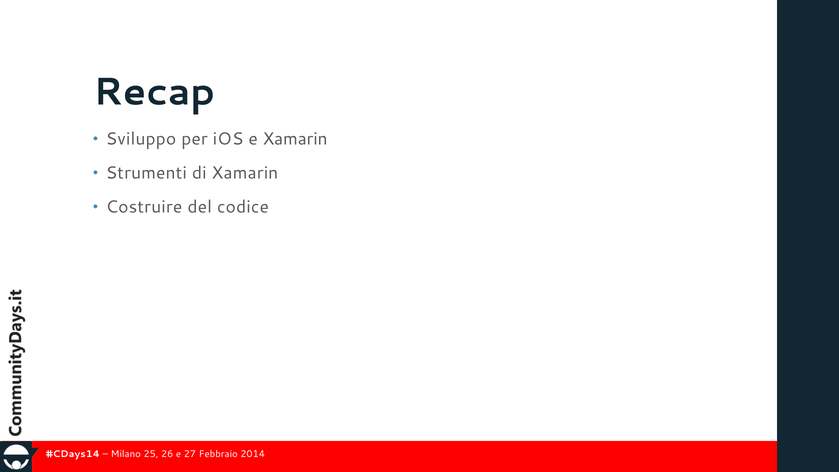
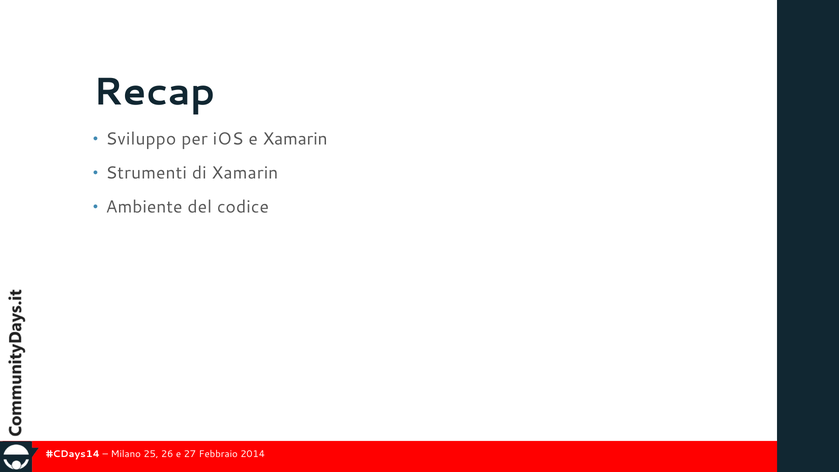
Costruire: Costruire -> Ambiente
